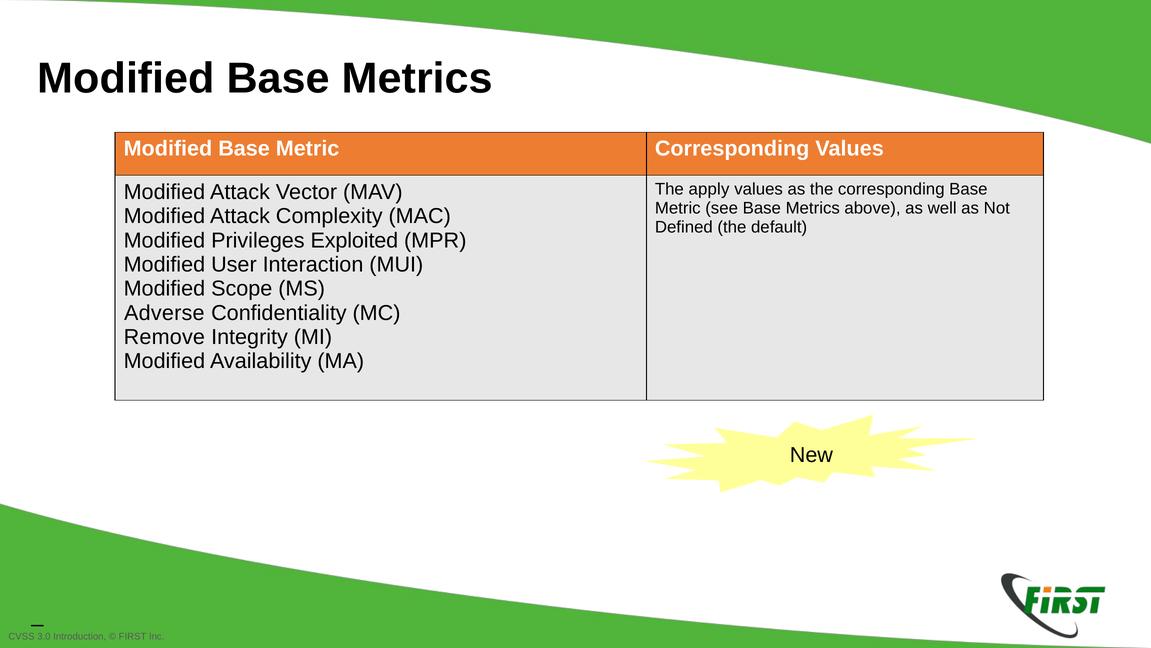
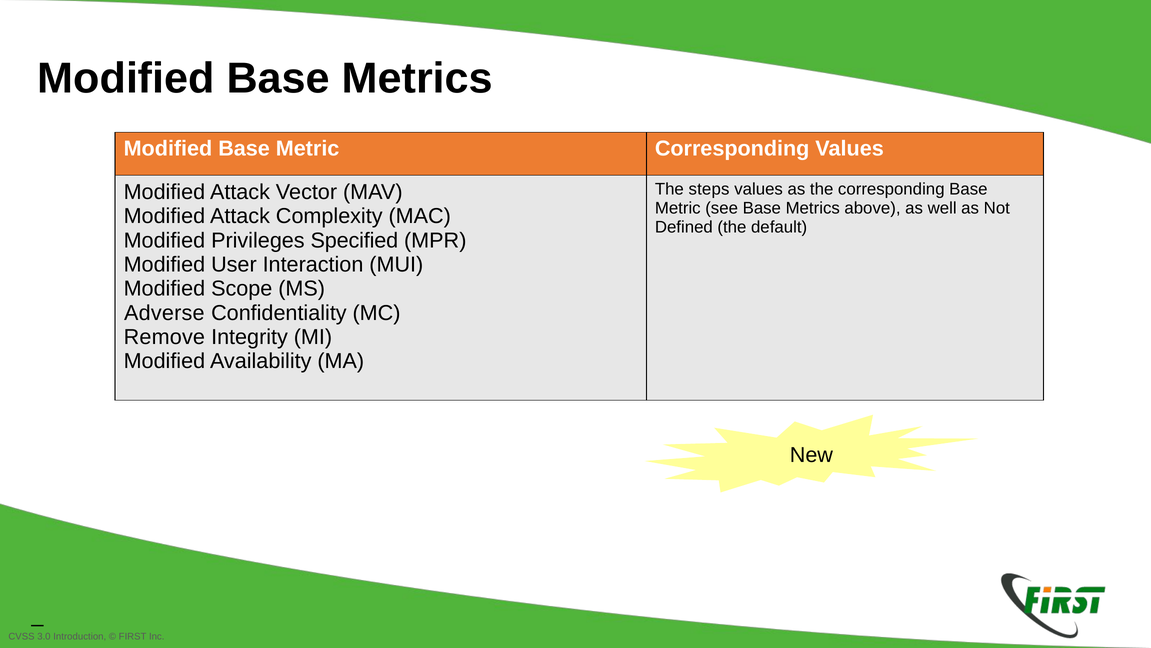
apply: apply -> steps
Exploited: Exploited -> Specified
